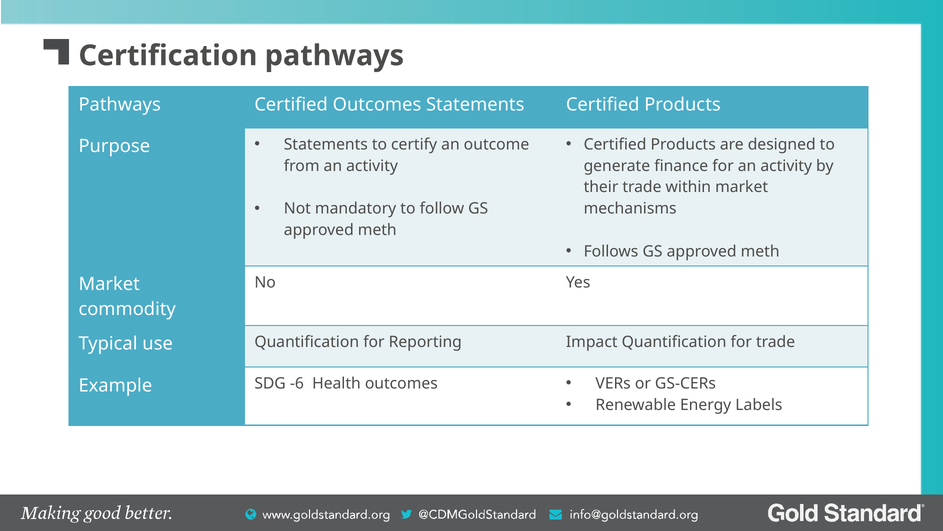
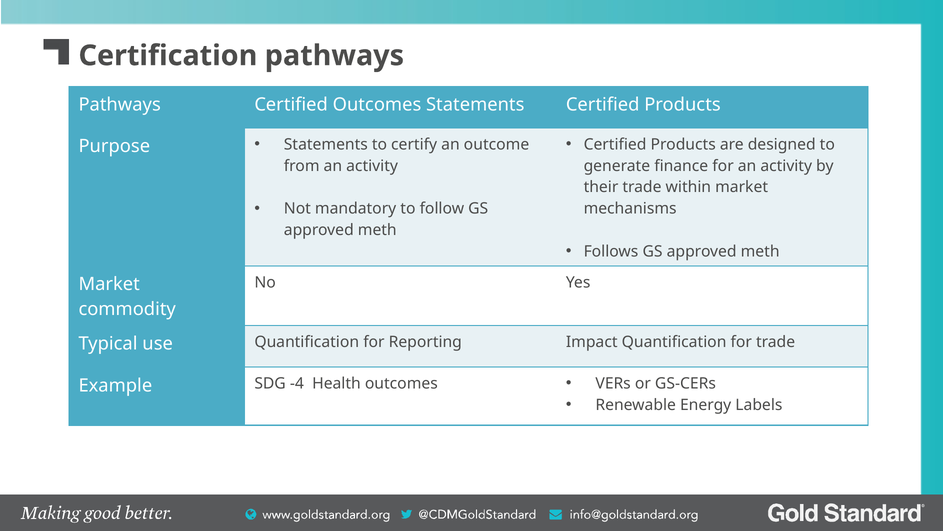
-6: -6 -> -4
